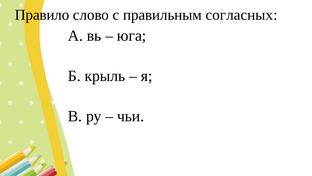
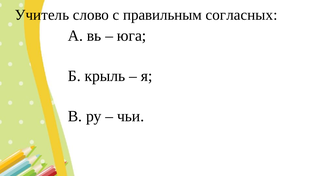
Правило: Правило -> Учитель
